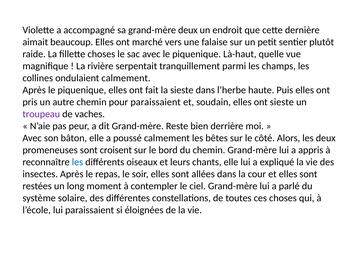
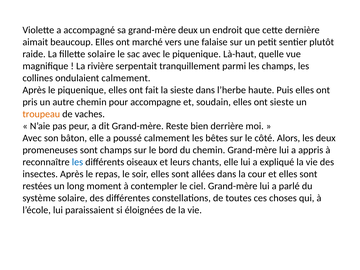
fillette choses: choses -> solaire
pour paraissaient: paraissaient -> accompagne
troupeau colour: purple -> orange
sont croisent: croisent -> champs
